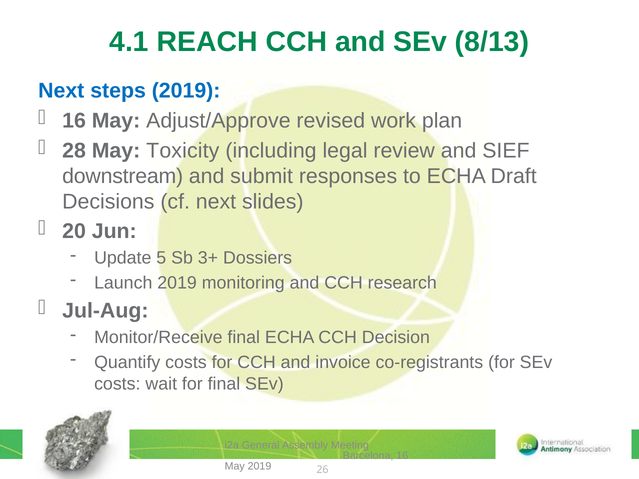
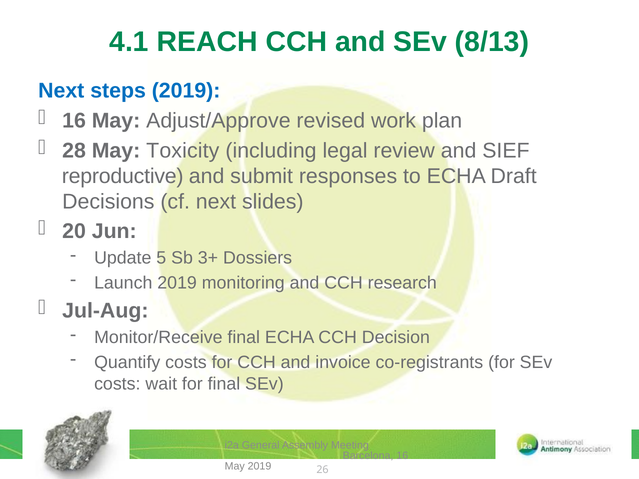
downstream: downstream -> reproductive
